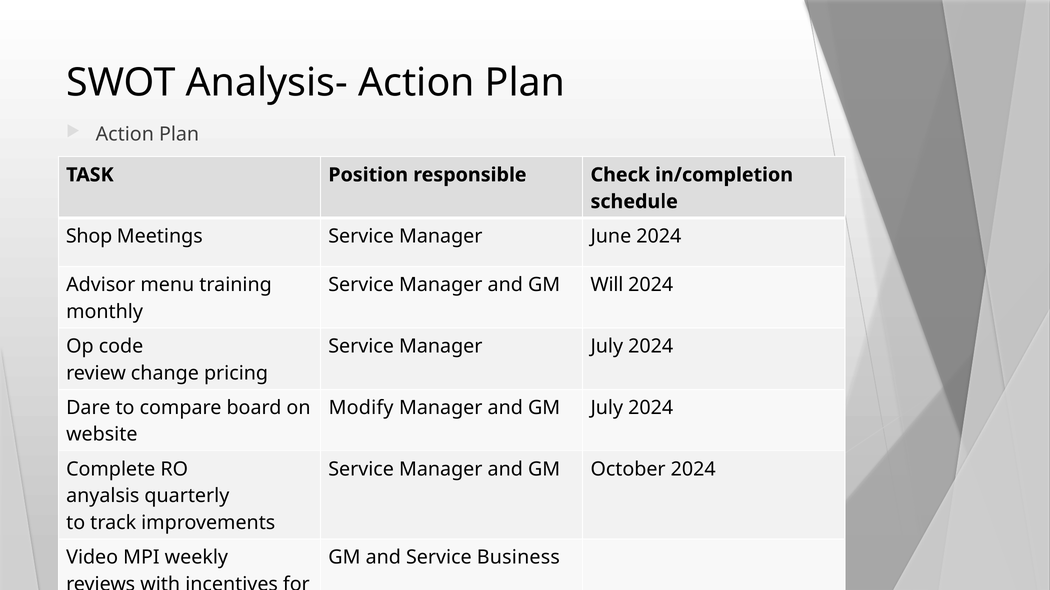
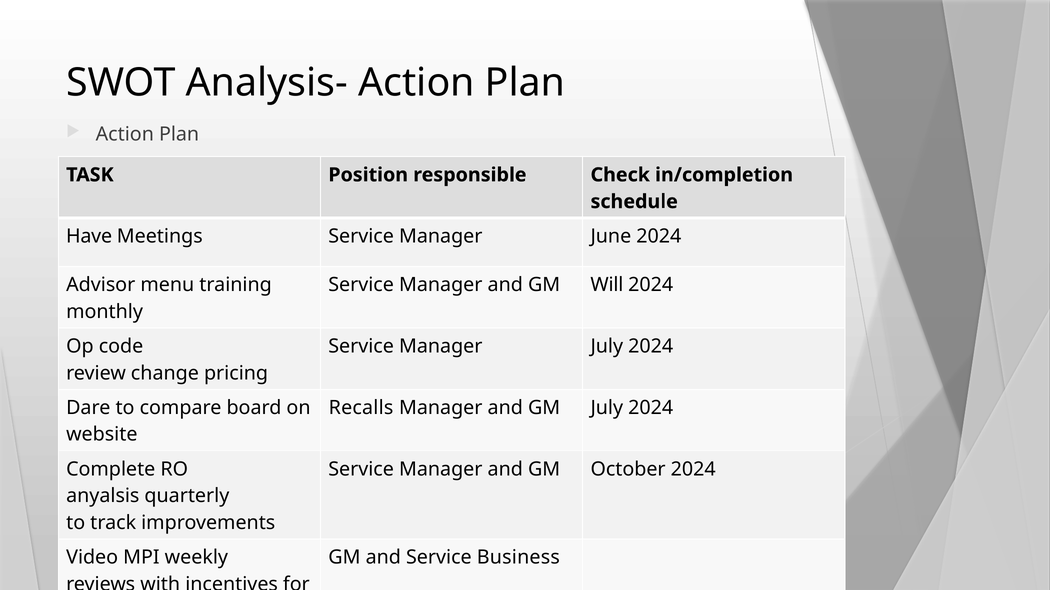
Shop: Shop -> Have
Modify: Modify -> Recalls
